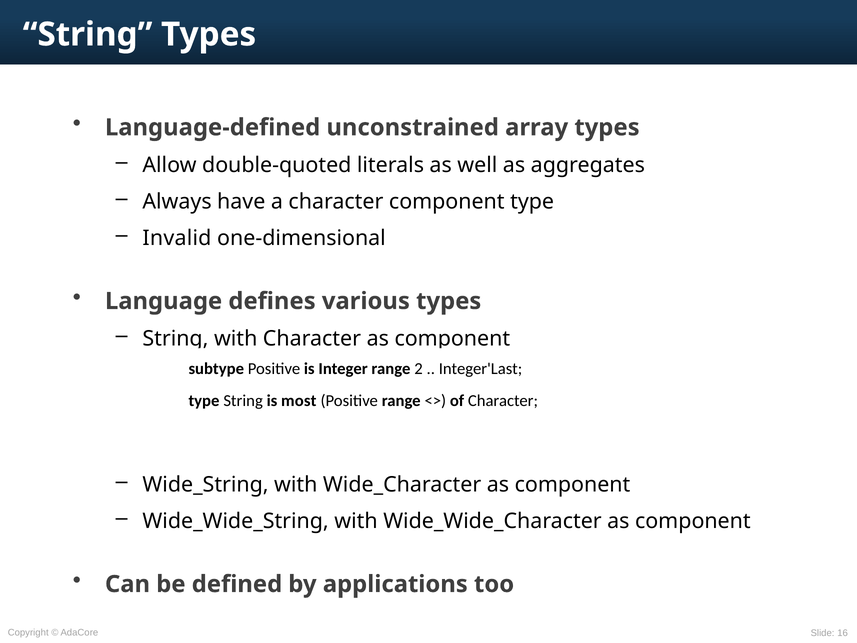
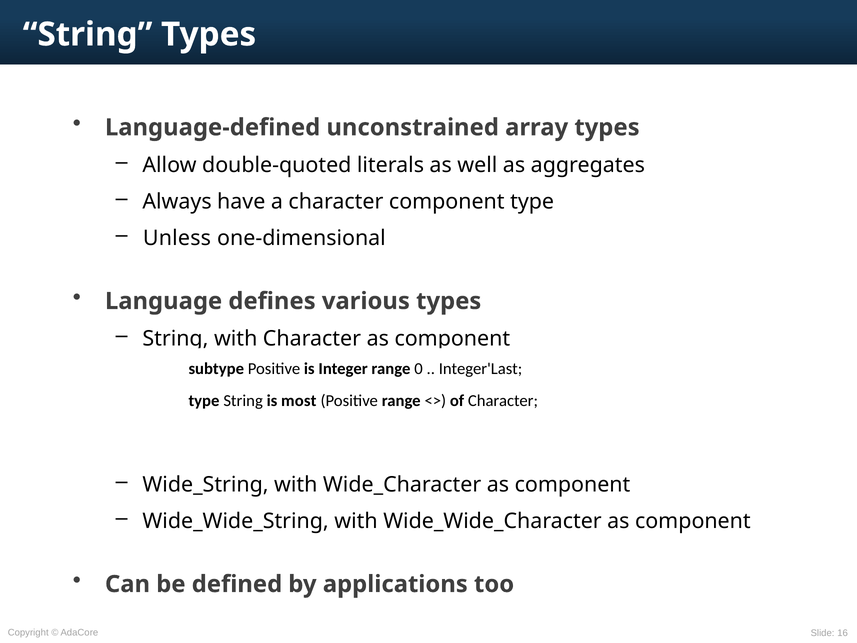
Invalid: Invalid -> Unless
2: 2 -> 0
